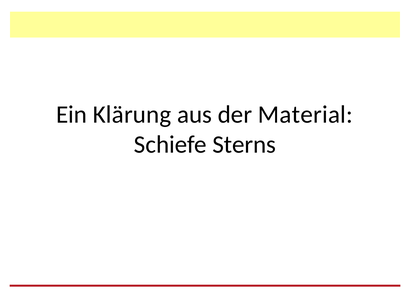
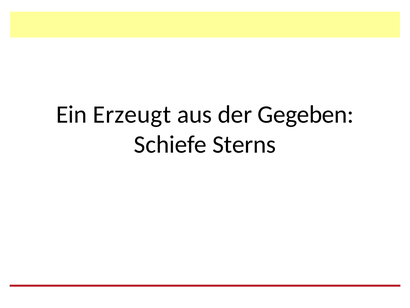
Klärung: Klärung -> Erzeugt
Material: Material -> Gegeben
